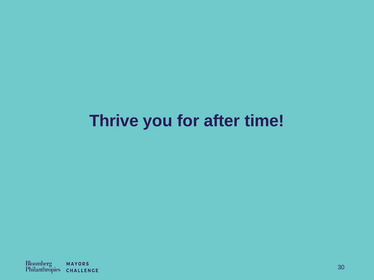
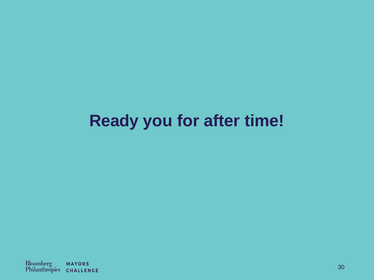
Thrive: Thrive -> Ready
